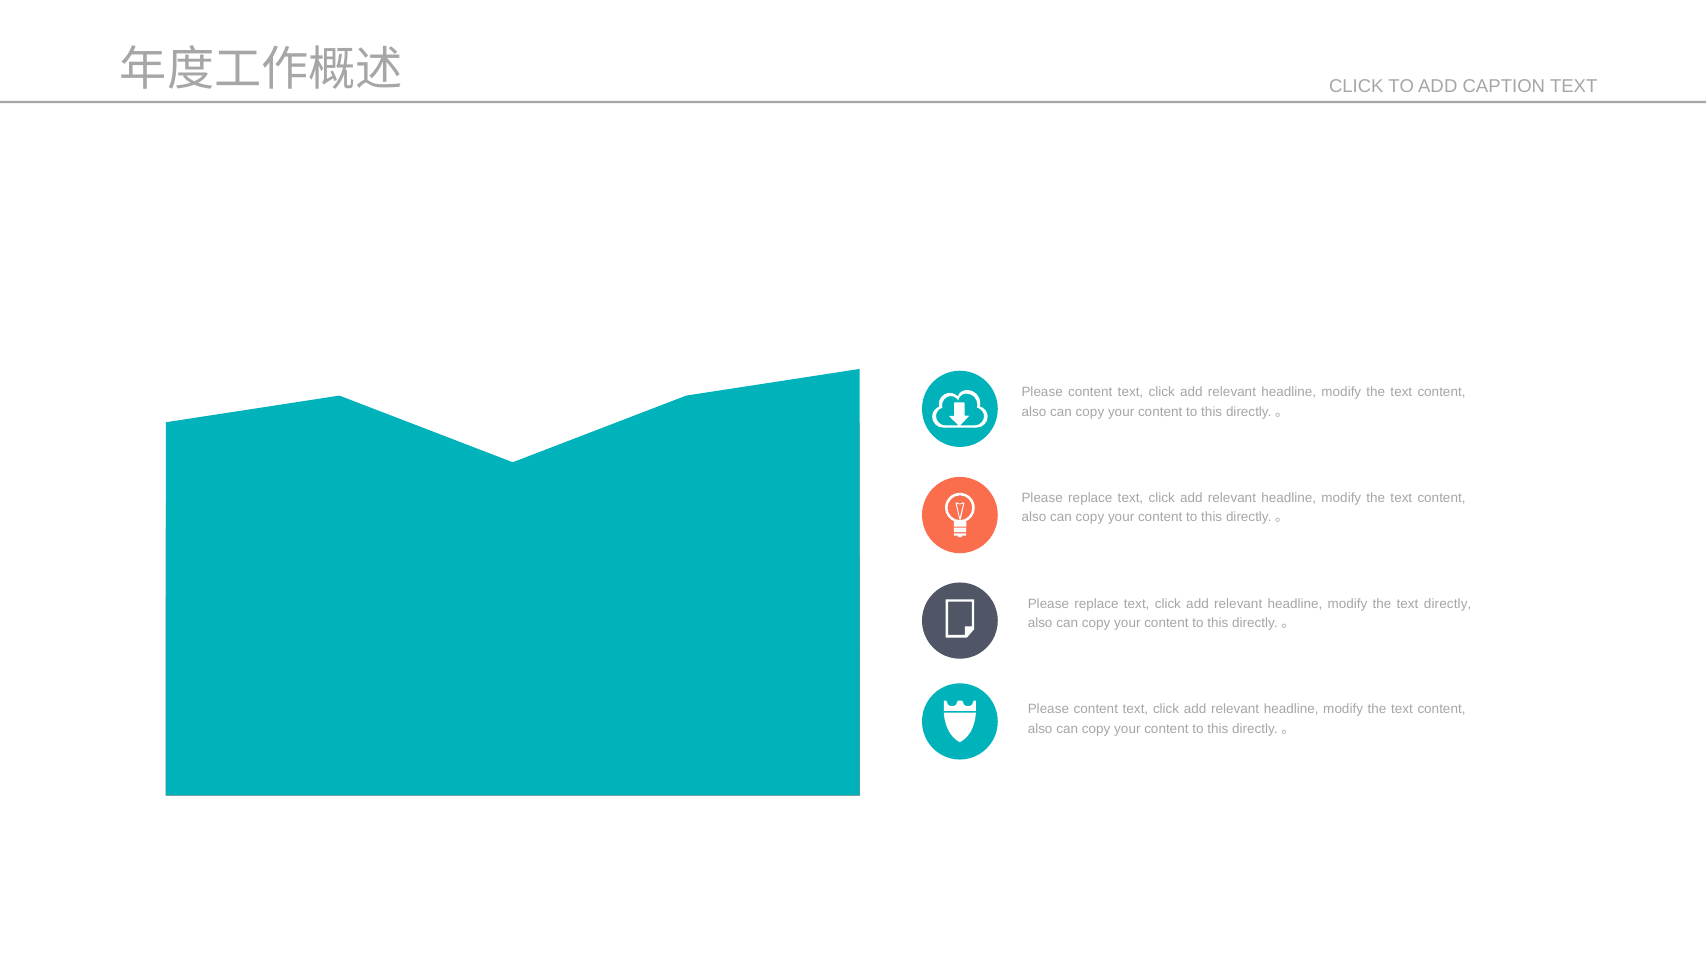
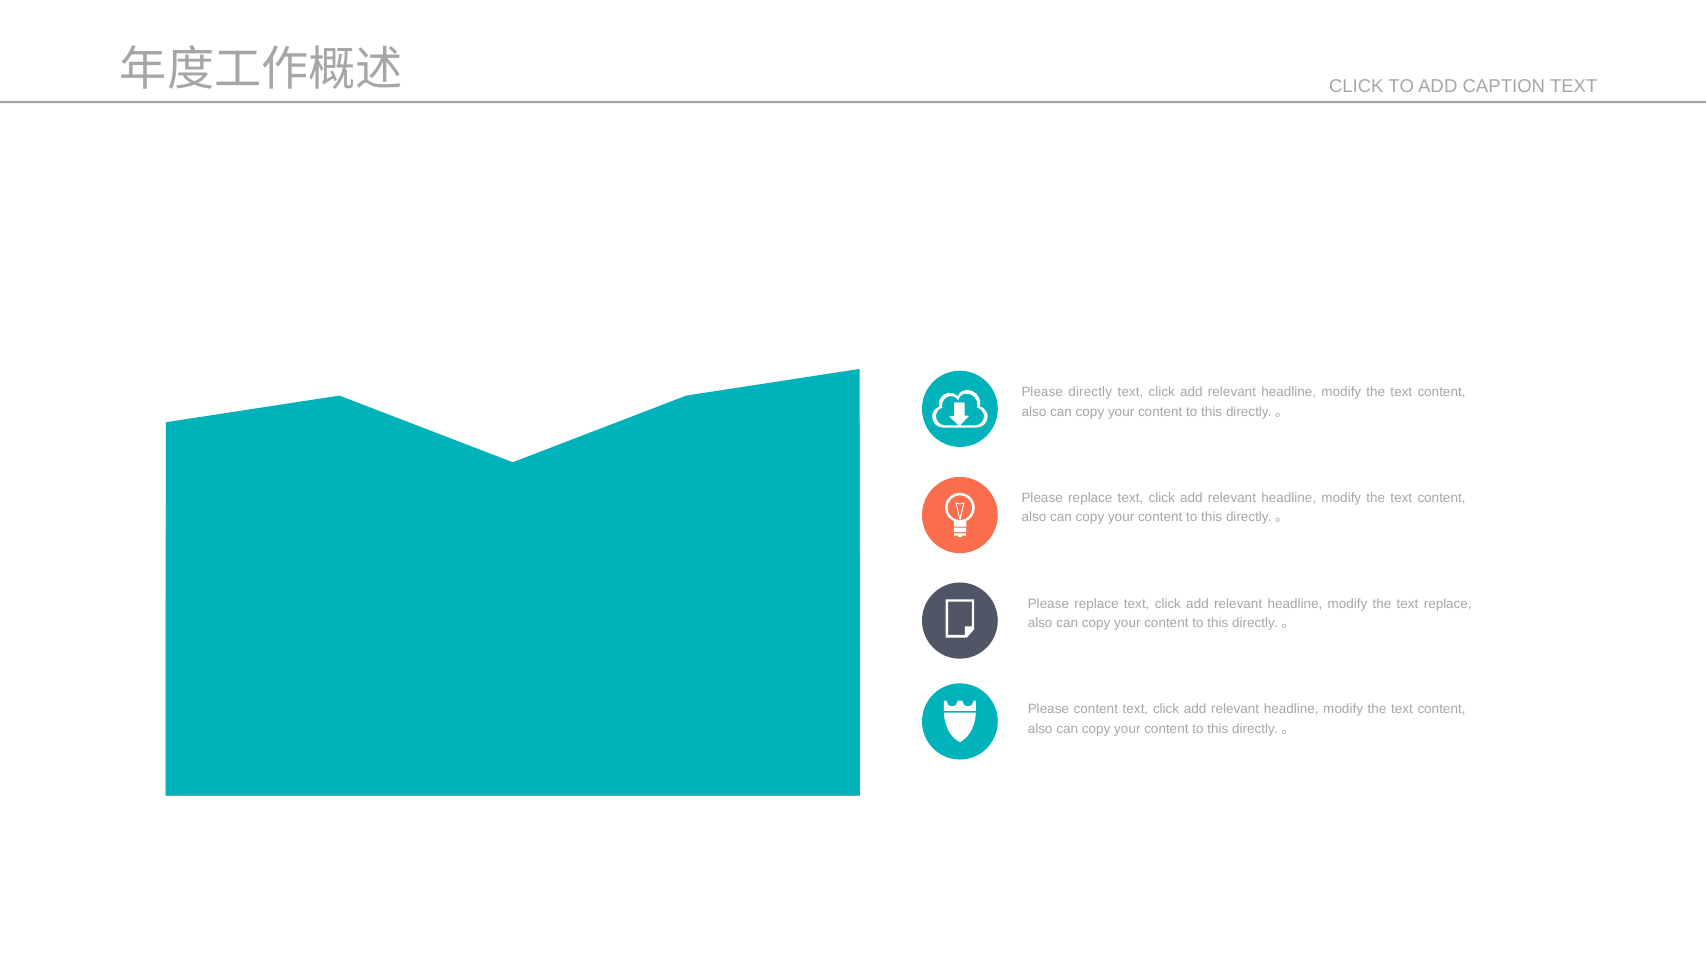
content at (1090, 392): content -> directly
text directly: directly -> replace
